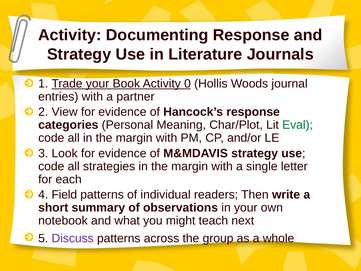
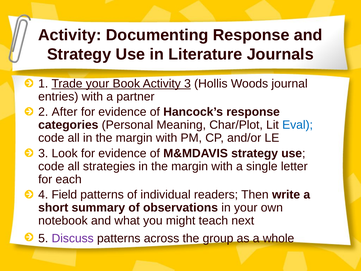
Activity 0: 0 -> 3
View: View -> After
Eval colour: green -> blue
